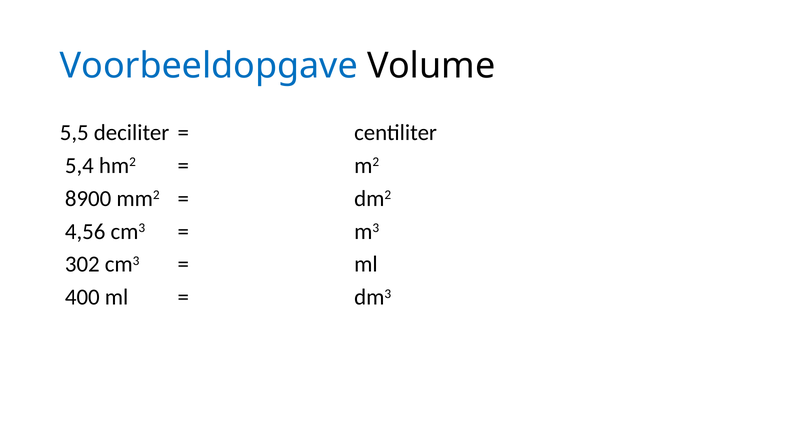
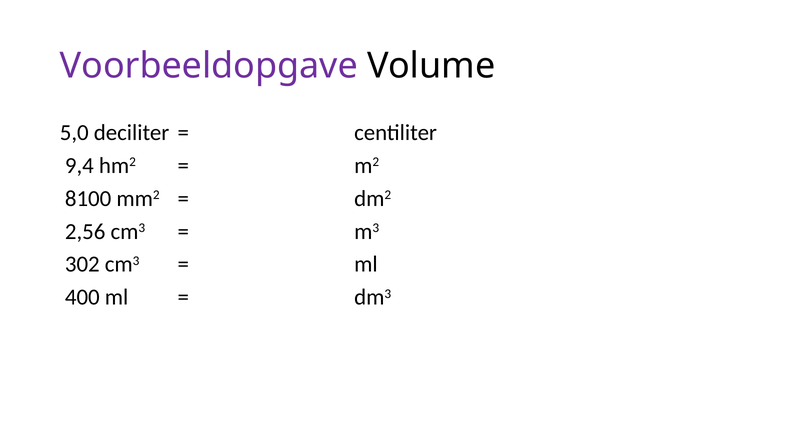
Voorbeeldopgave colour: blue -> purple
5,5: 5,5 -> 5,0
5,4: 5,4 -> 9,4
8900: 8900 -> 8100
4,56: 4,56 -> 2,56
